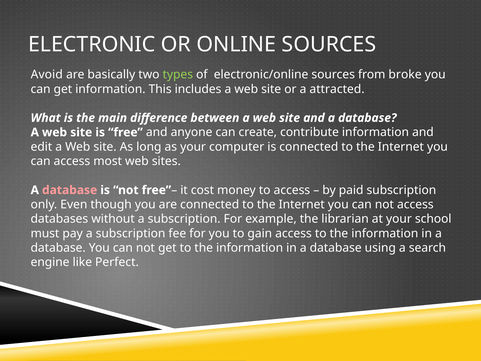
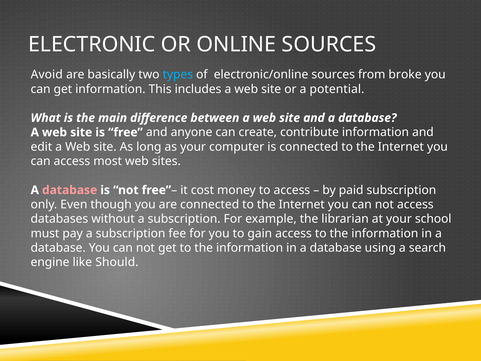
types colour: light green -> light blue
attracted: attracted -> potential
Perfect: Perfect -> Should
